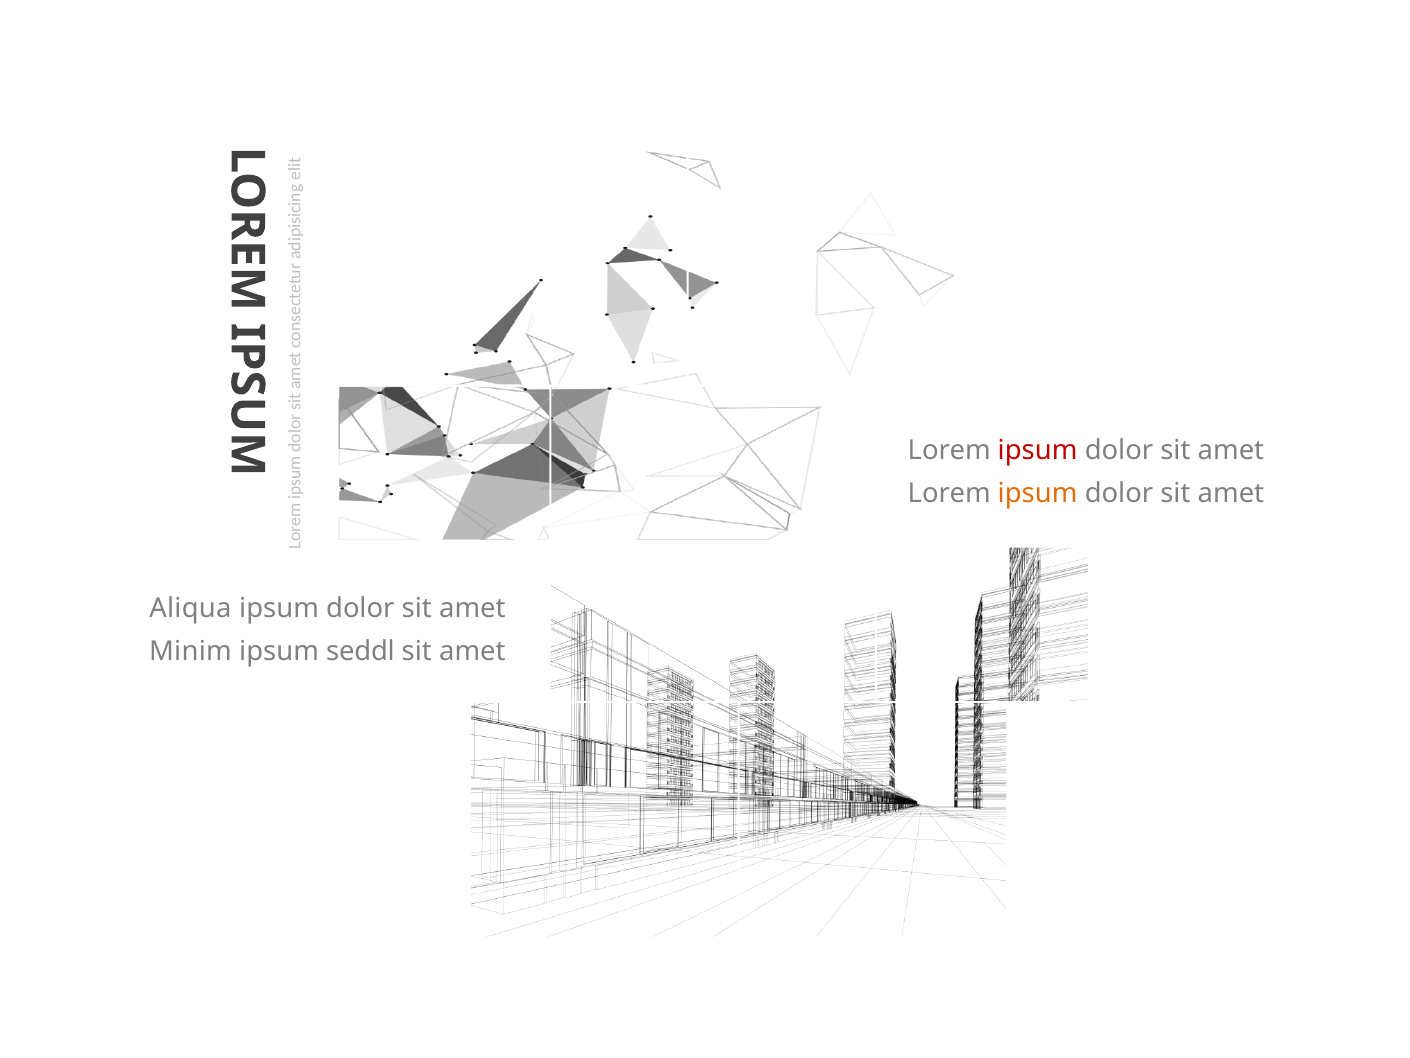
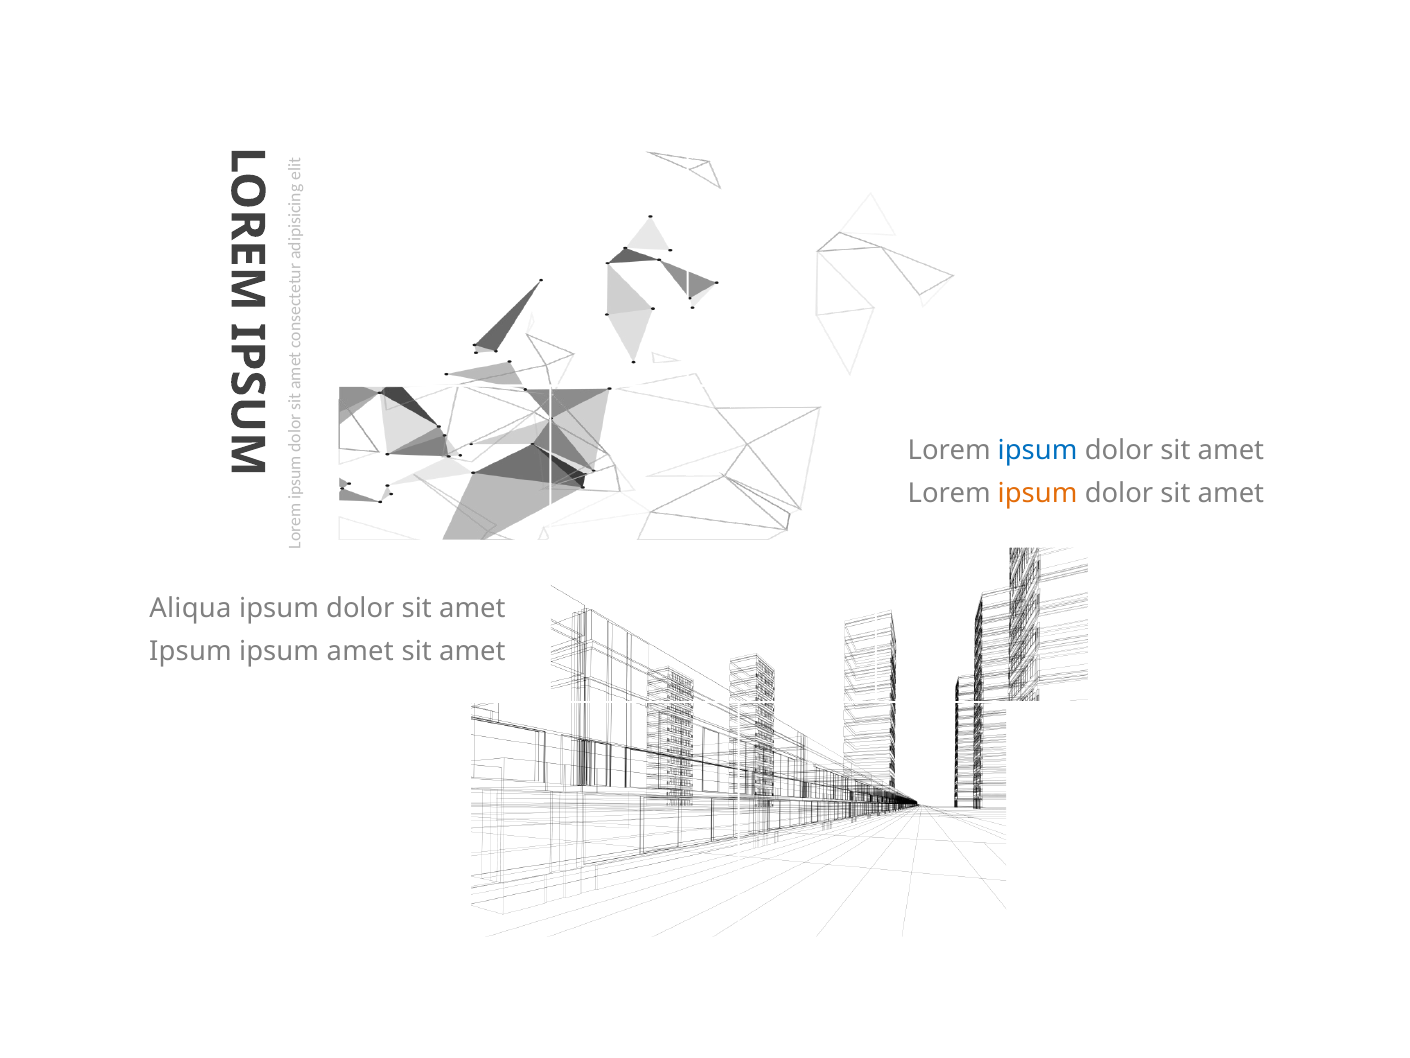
ipsum at (1038, 450) colour: red -> blue
Minim at (190, 651): Minim -> Ipsum
ipsum seddl: seddl -> amet
